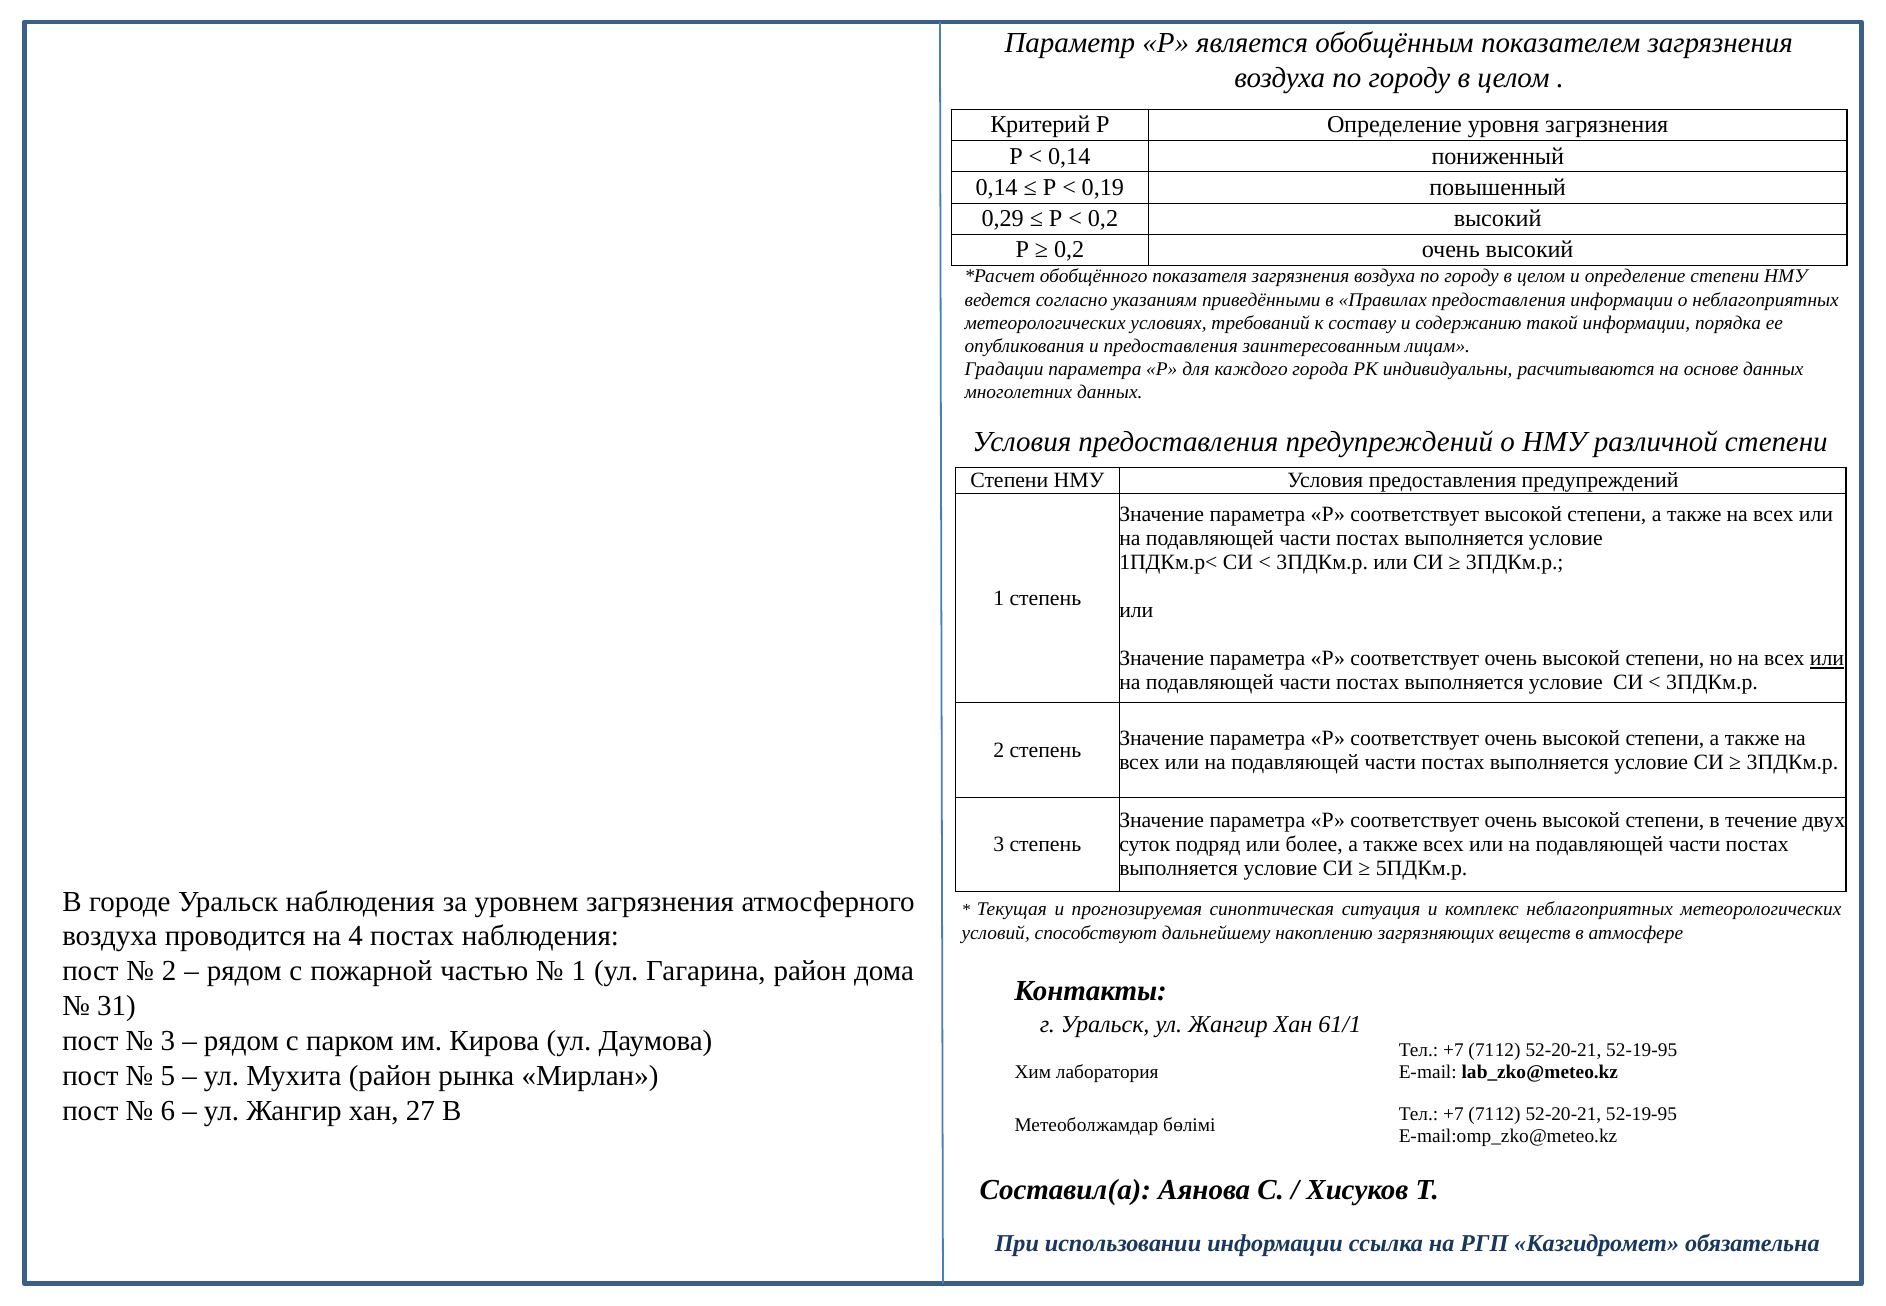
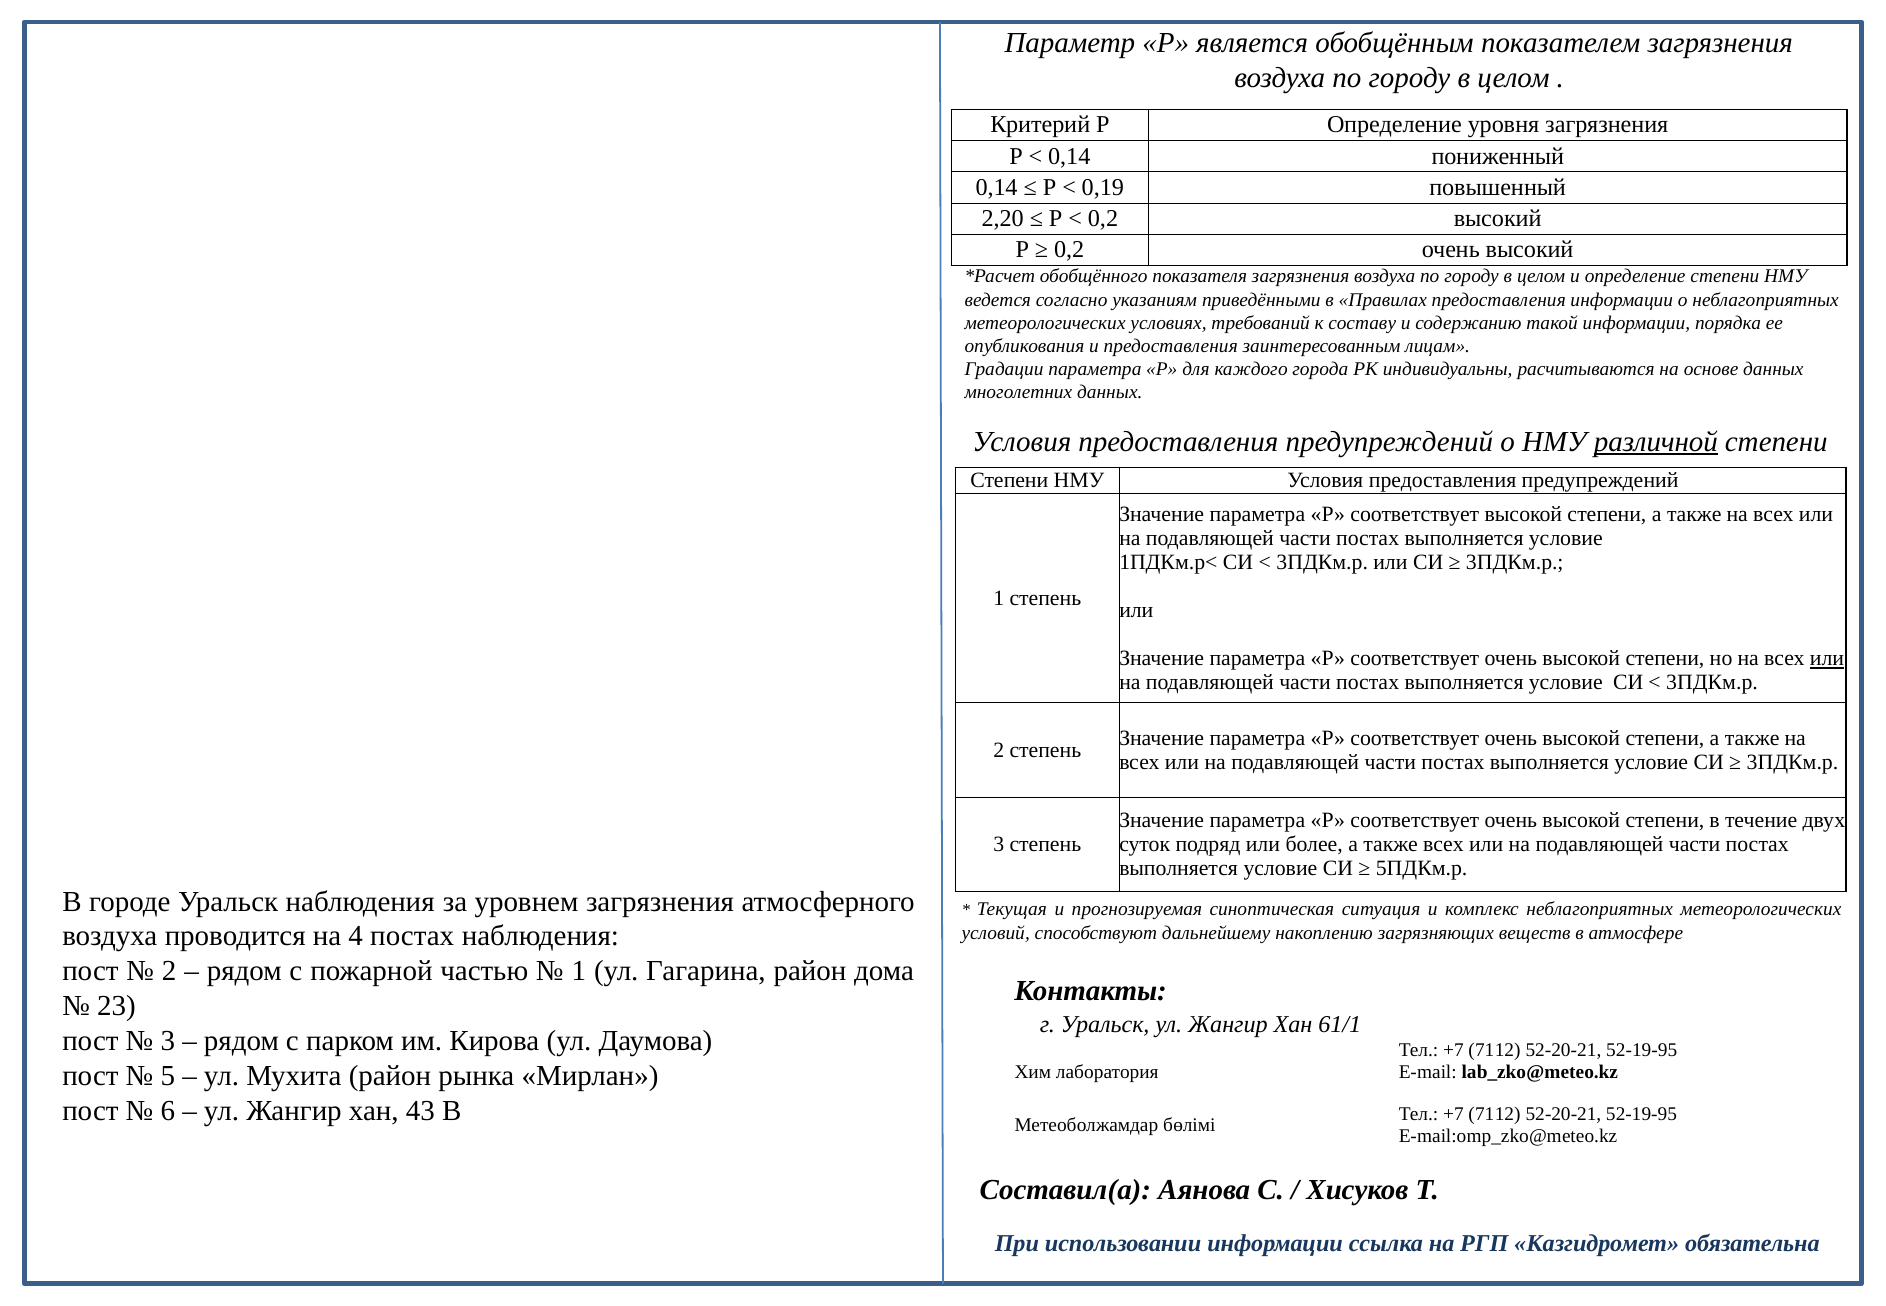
0,29: 0,29 -> 2,20
различной underline: none -> present
31: 31 -> 23
27: 27 -> 43
